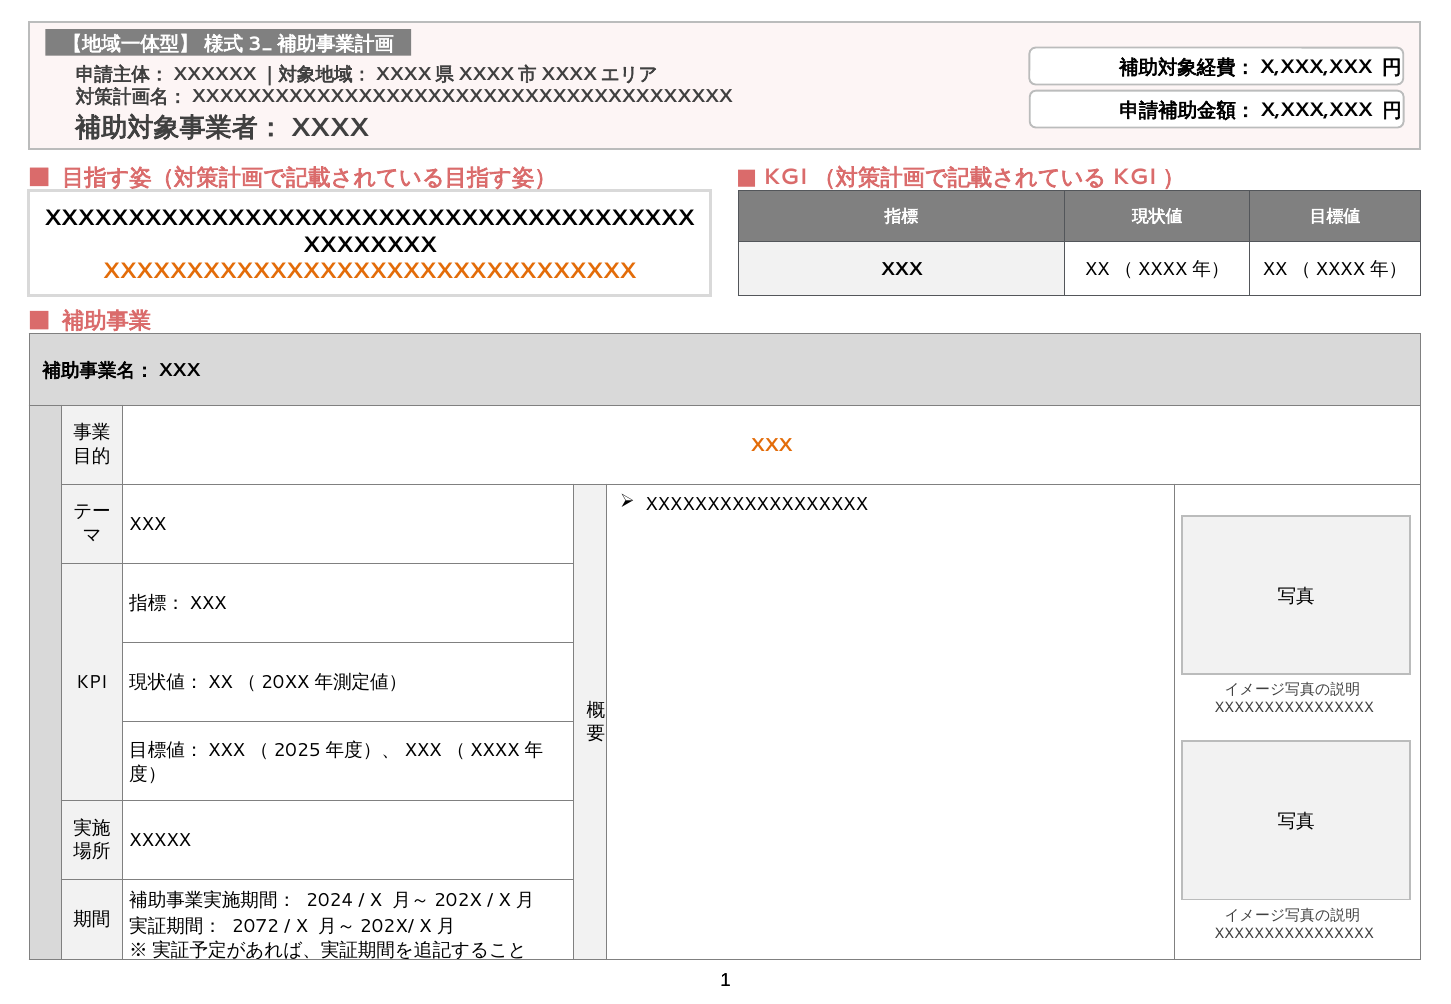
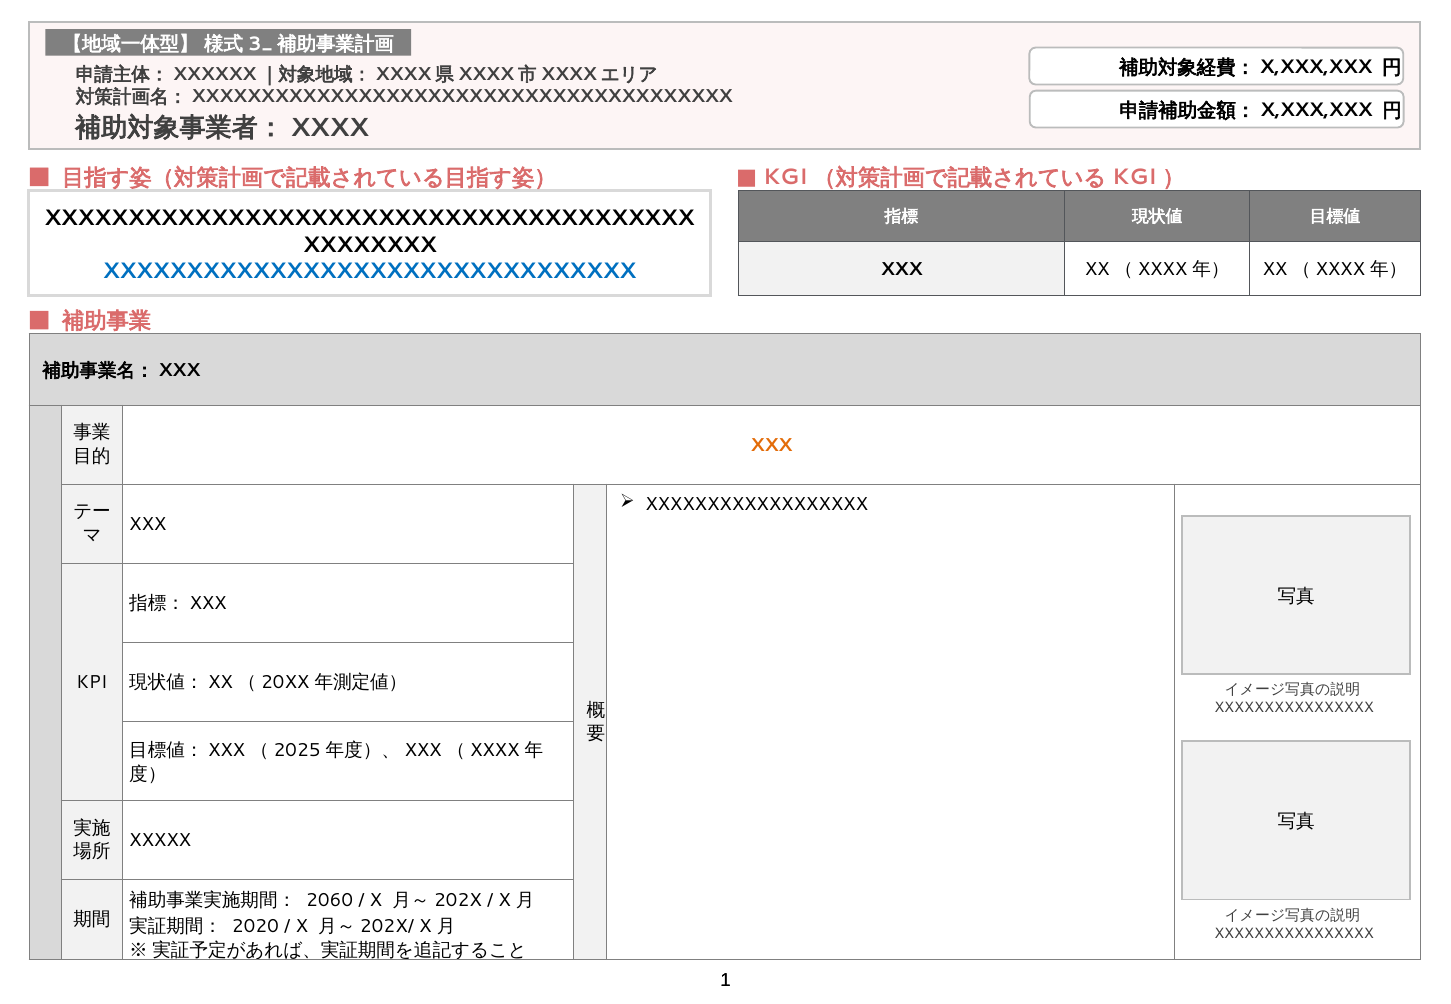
XXXXXXXXXXXXXXXXXXXXXXXXXXXXXXXX colour: orange -> blue
2024: 2024 -> 2060
2072: 2072 -> 2020
